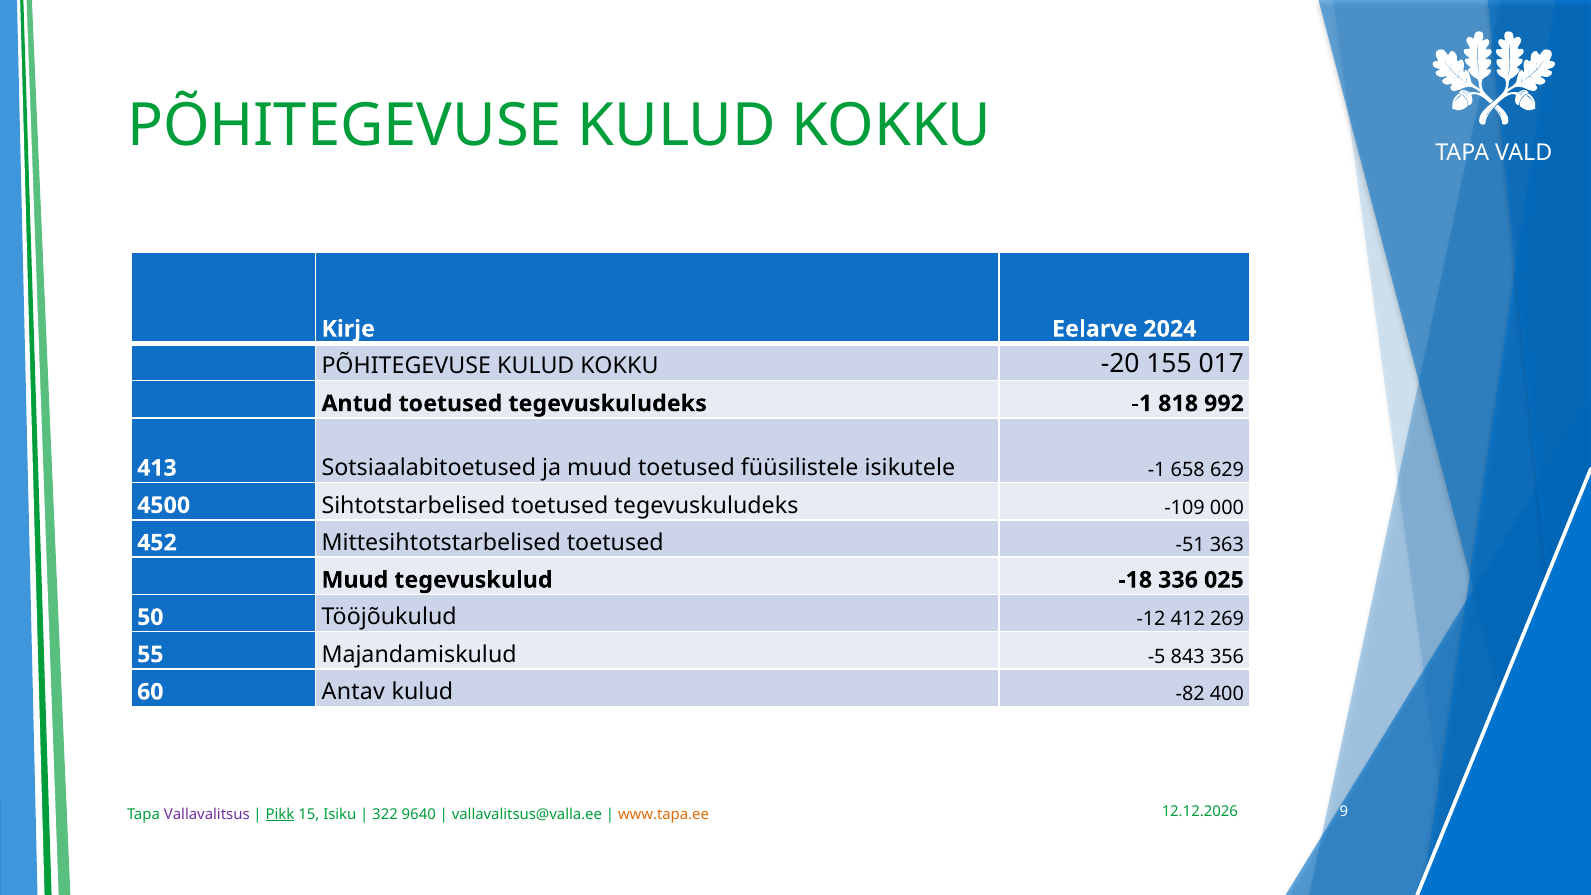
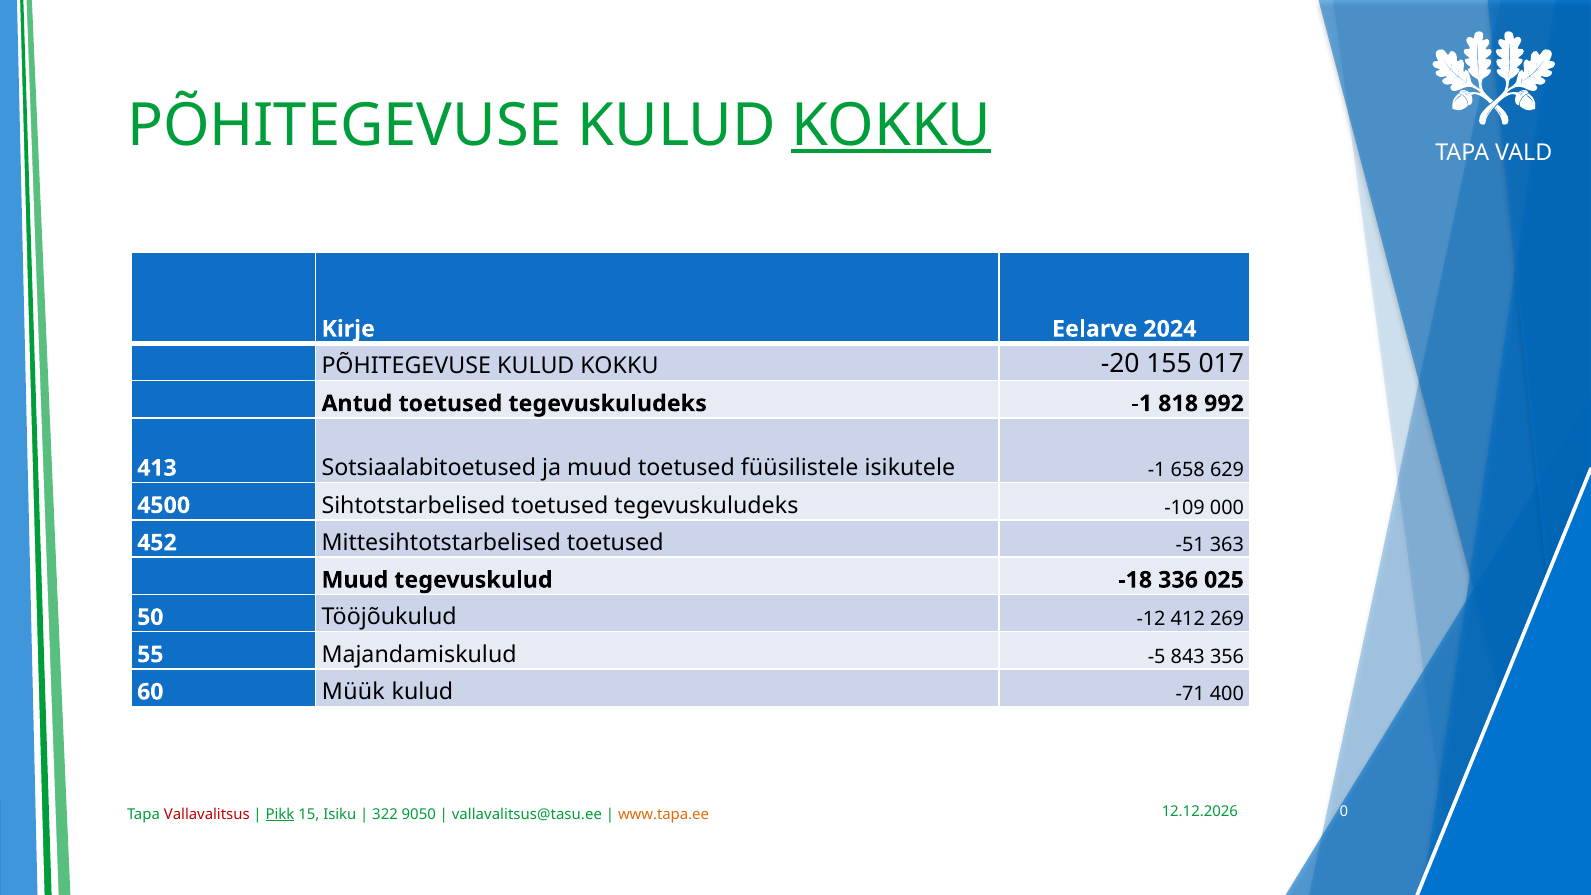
KOKKU at (891, 125) underline: none -> present
Antav: Antav -> Müük
-82: -82 -> -71
9: 9 -> 0
Vallavalitsus colour: purple -> red
9640: 9640 -> 9050
vallavalitsus@valla.ee: vallavalitsus@valla.ee -> vallavalitsus@tasu.ee
